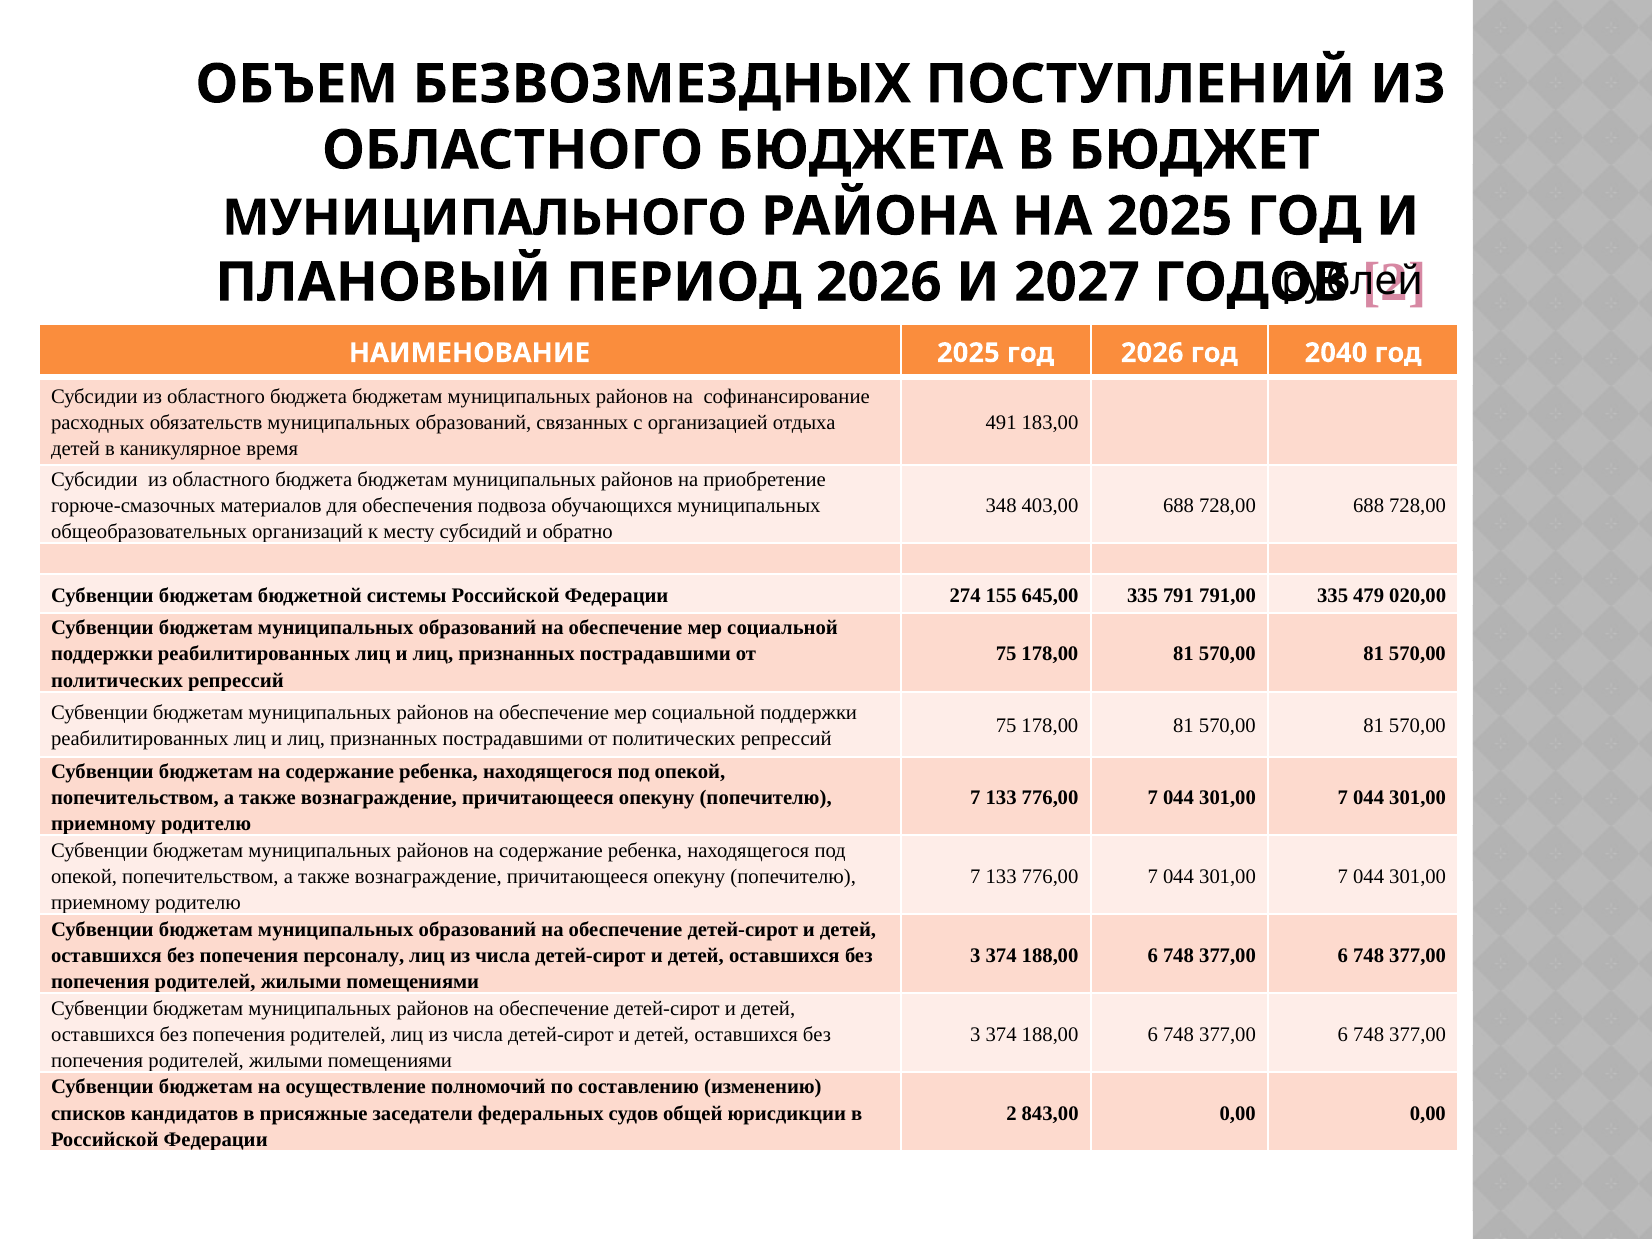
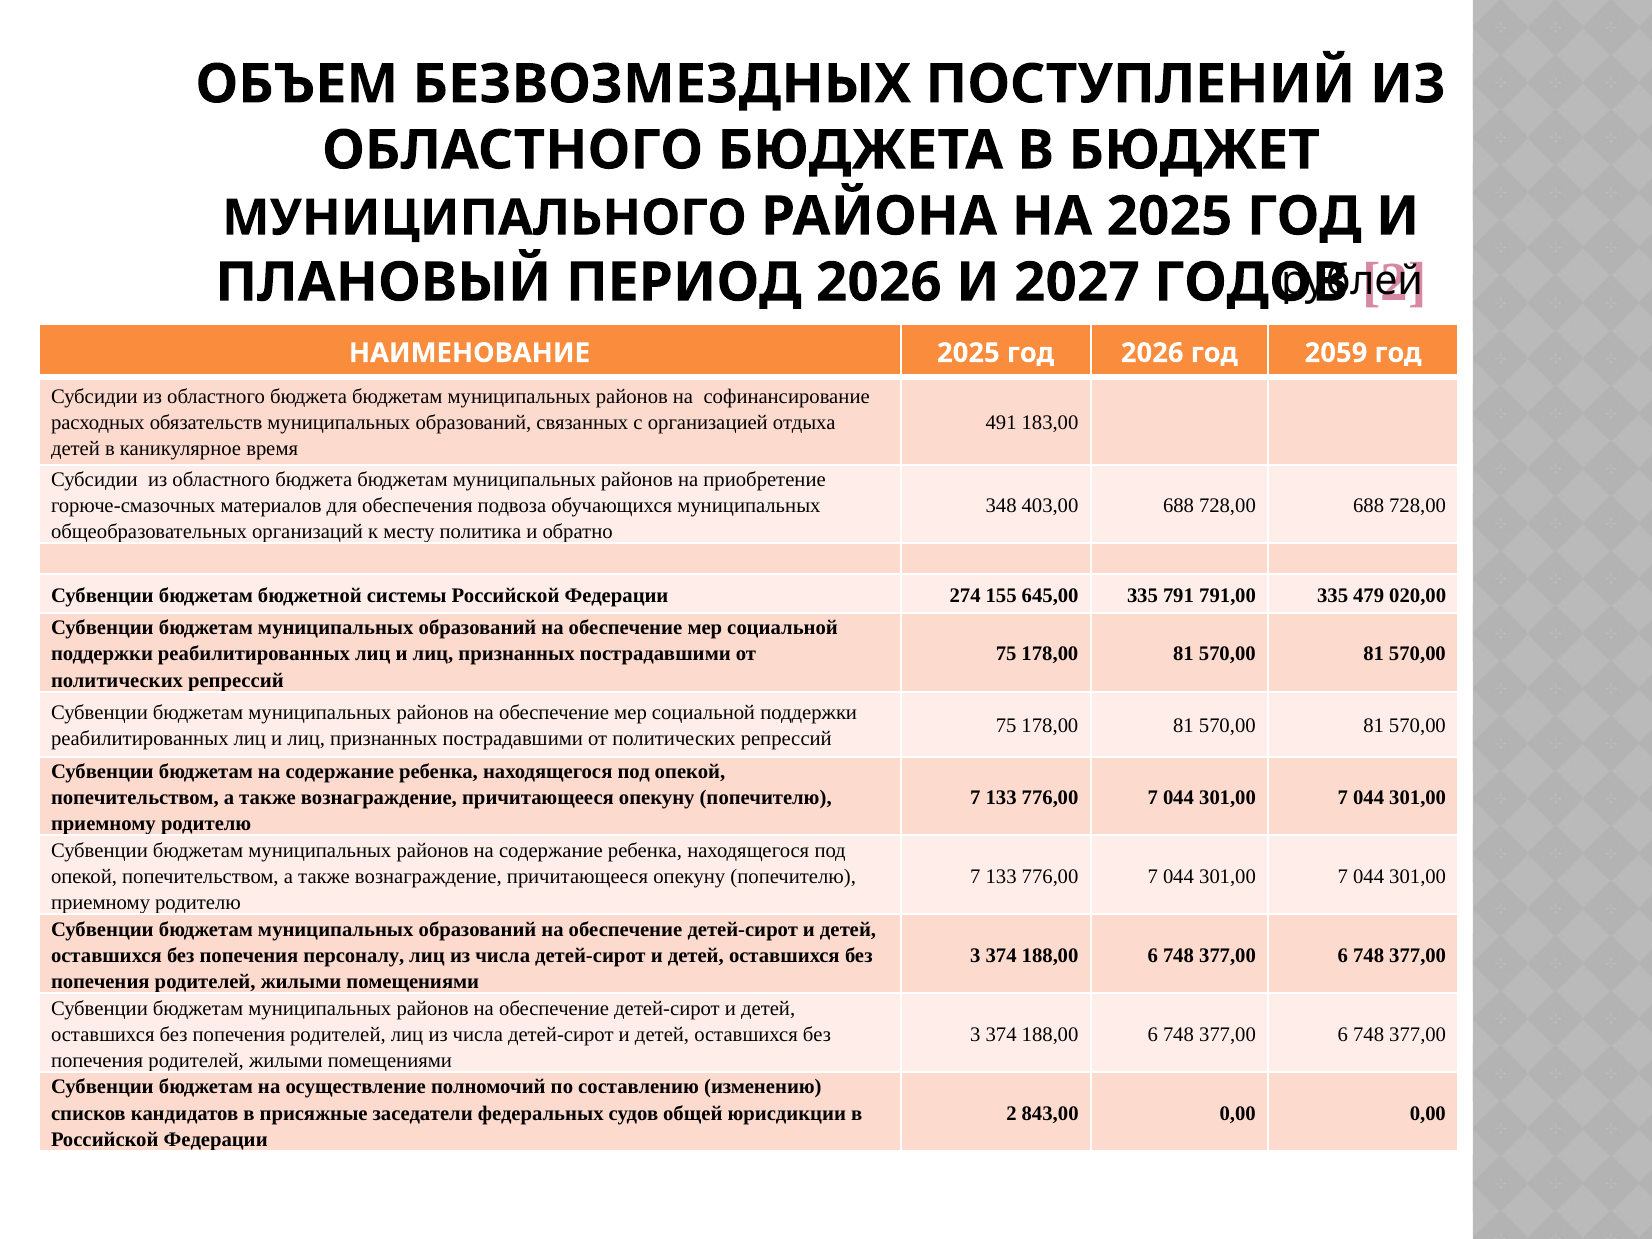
2040: 2040 -> 2059
субсидий: субсидий -> политика
